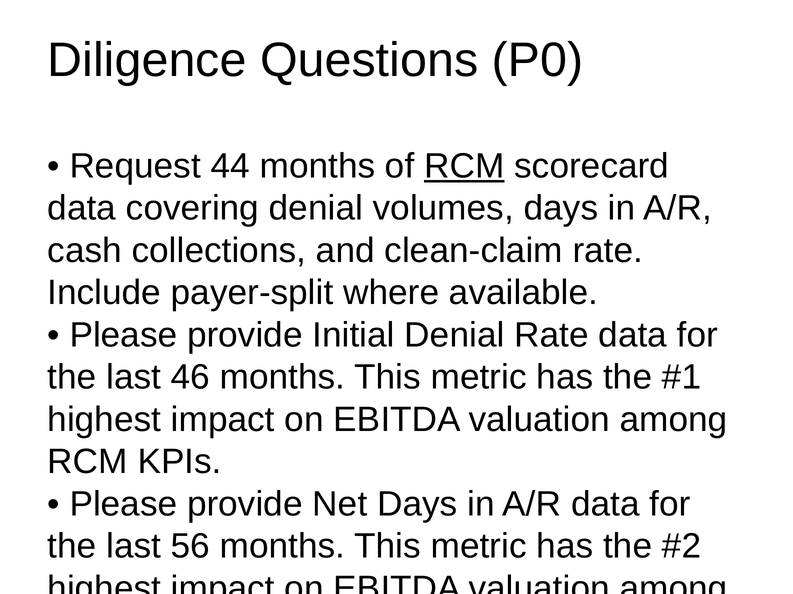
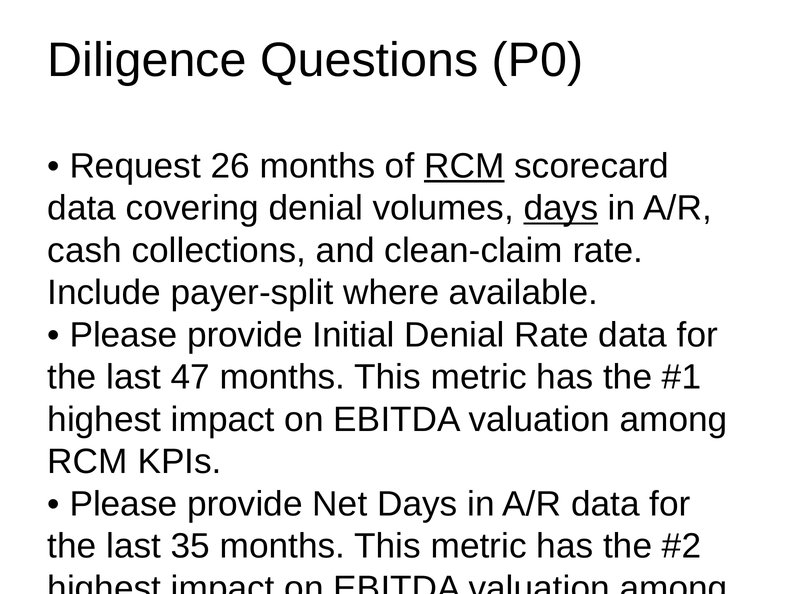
44: 44 -> 26
days at (561, 209) underline: none -> present
46: 46 -> 47
56: 56 -> 35
